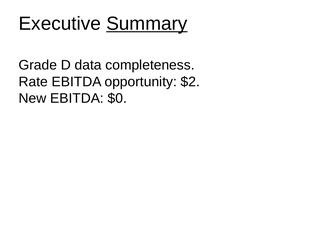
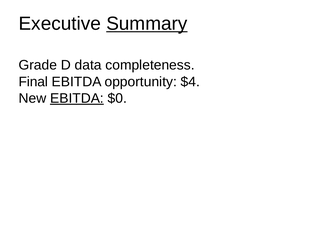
Rate: Rate -> Final
$2: $2 -> $4
EBITDA at (77, 98) underline: none -> present
